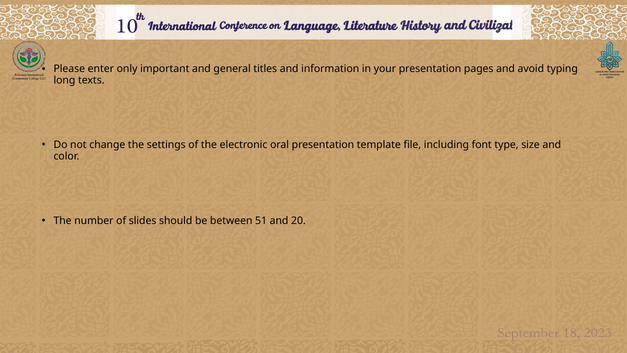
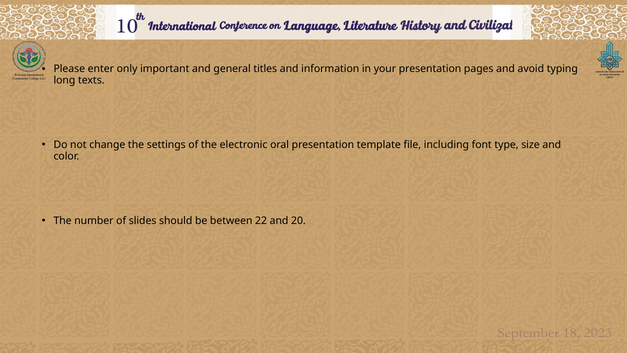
51: 51 -> 22
